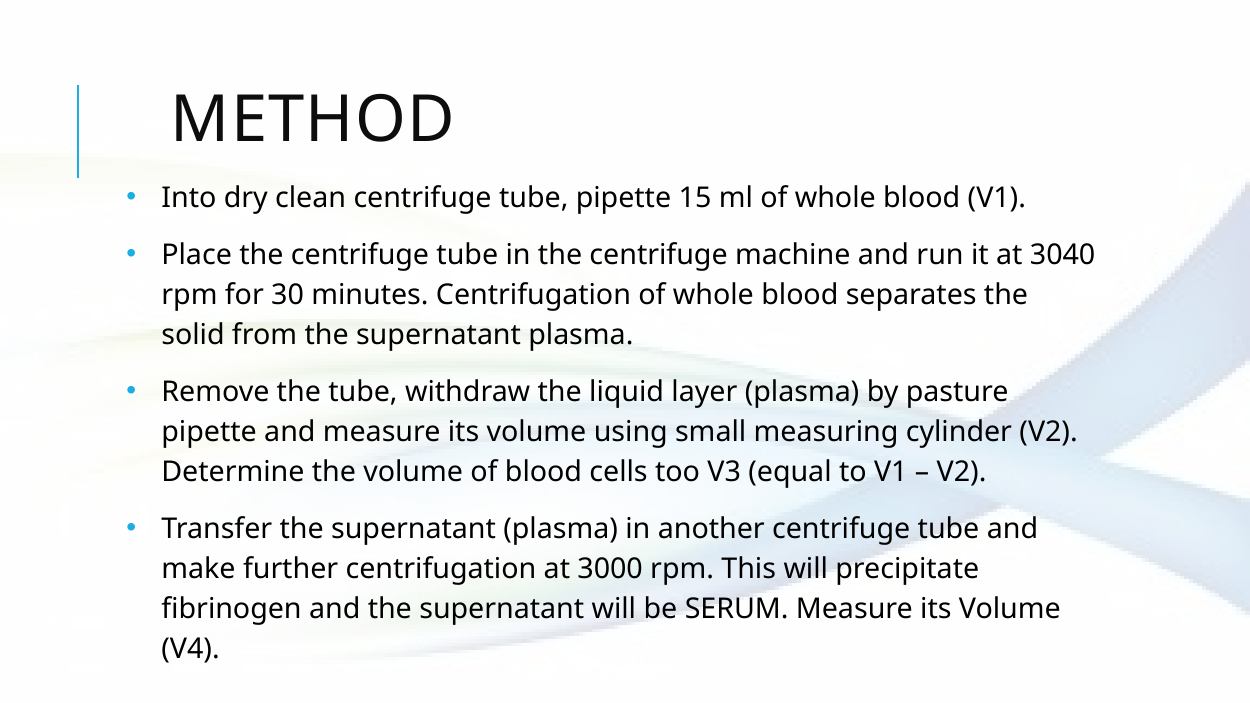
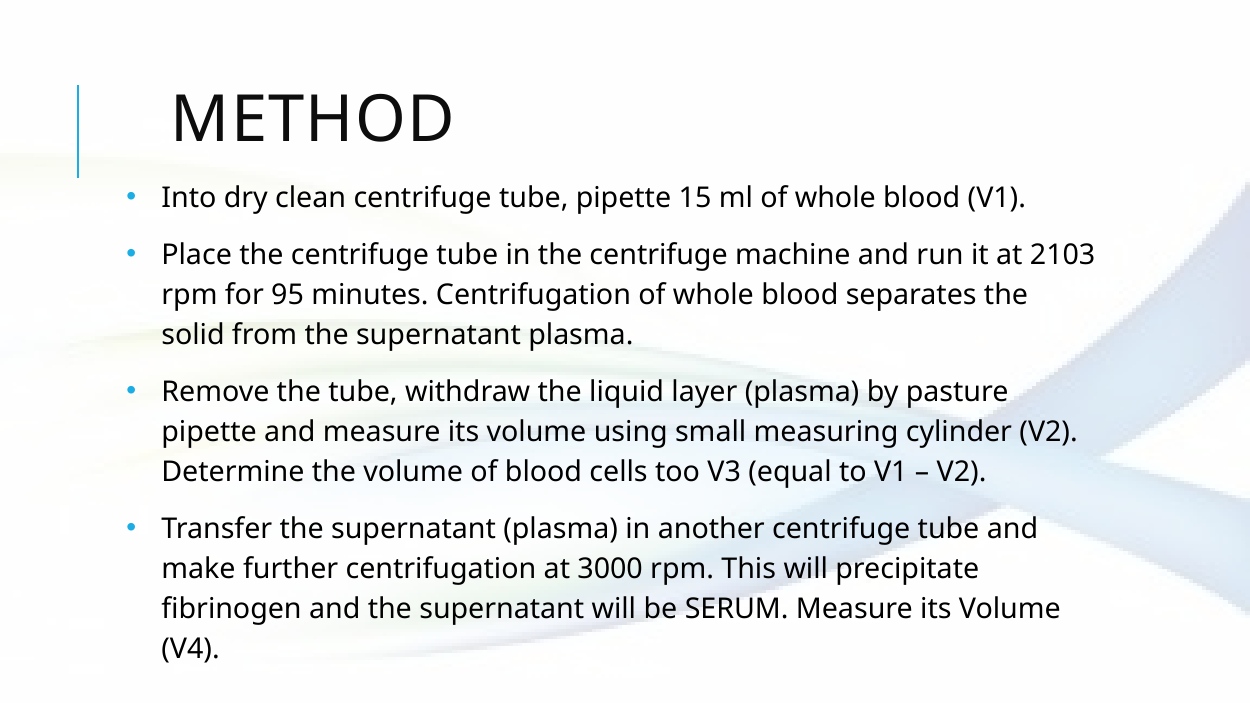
3040: 3040 -> 2103
30: 30 -> 95
